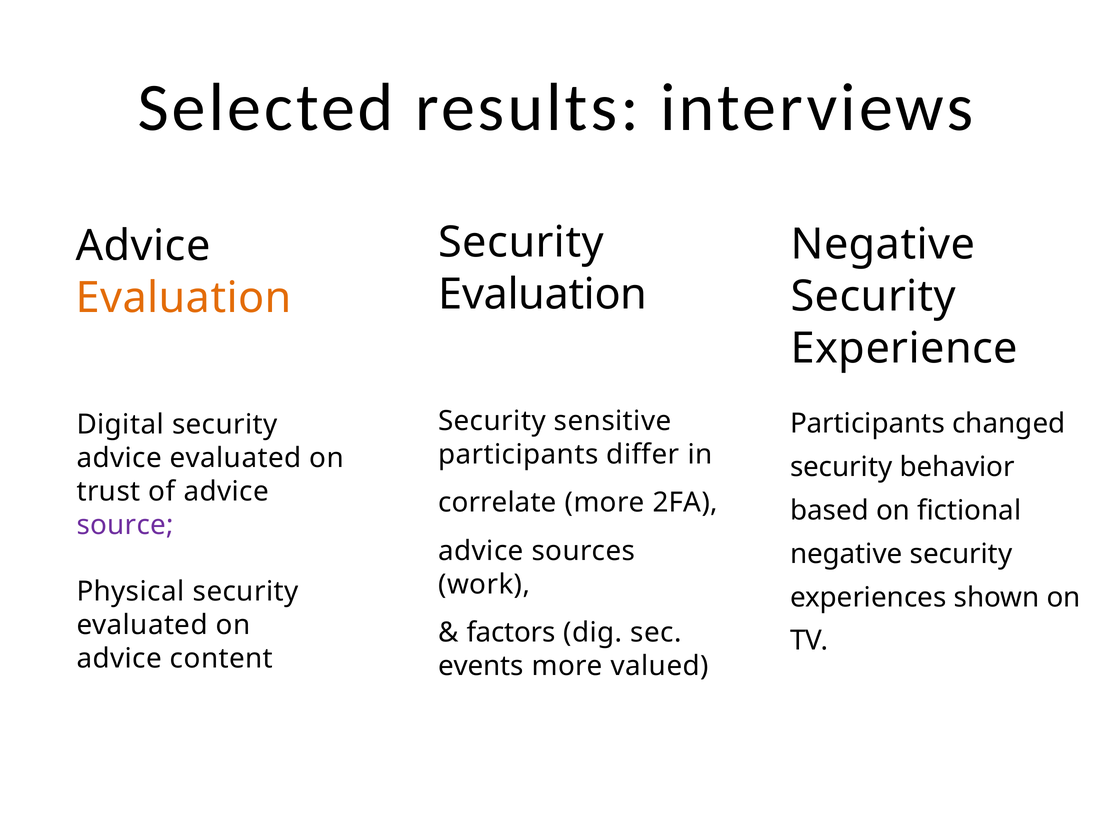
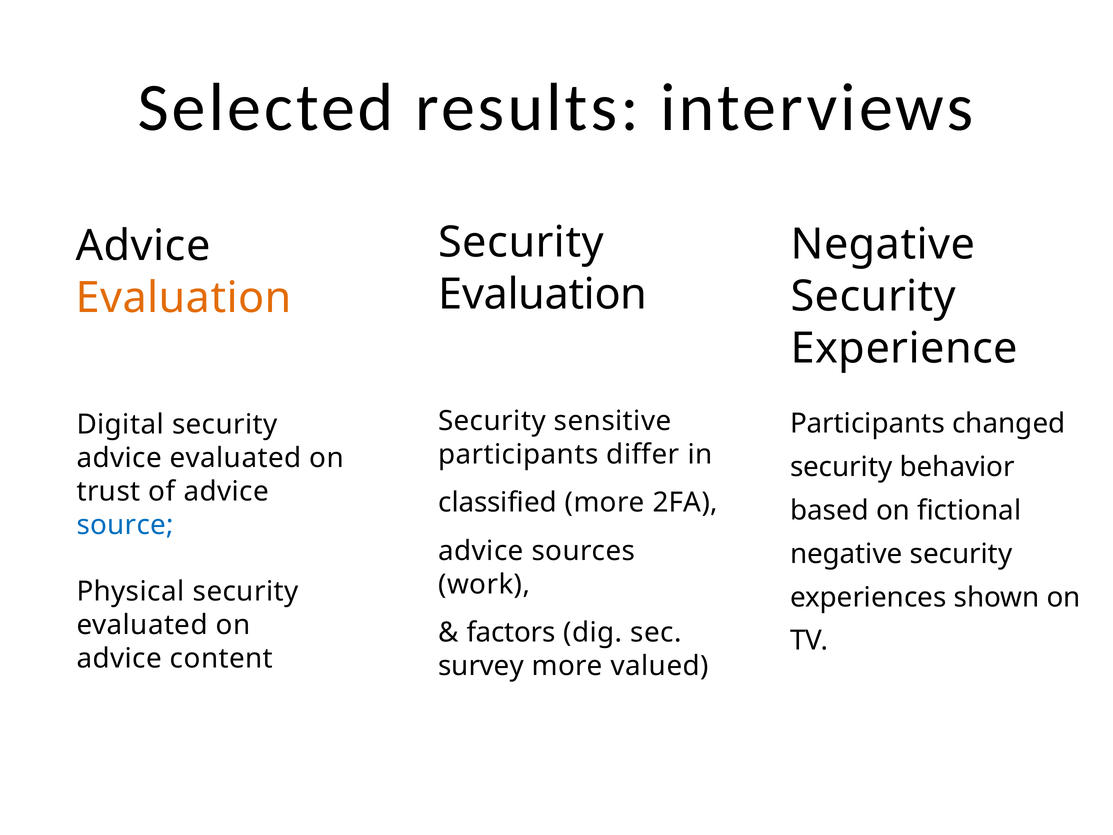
correlate: correlate -> classified
source colour: purple -> blue
events: events -> survey
